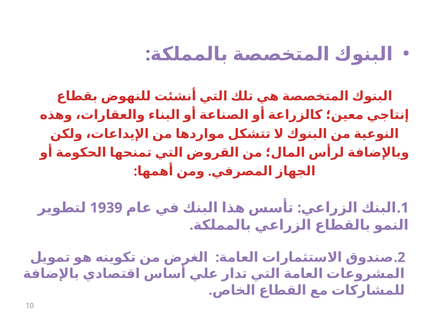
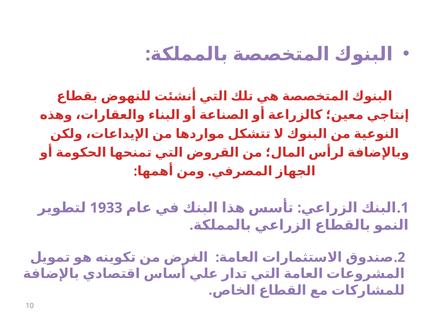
1939: 1939 -> 1933
